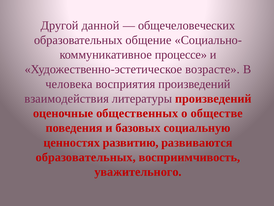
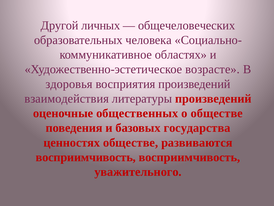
данной: данной -> личных
общение: общение -> человека
процессе: процессе -> областях
человека: человека -> здоровья
социальную: социальную -> государства
ценностях развитию: развитию -> обществе
образовательных at (86, 157): образовательных -> восприимчивость
